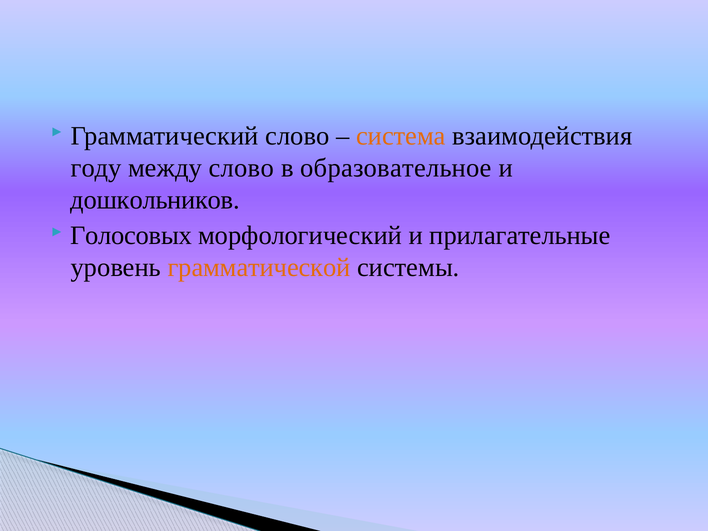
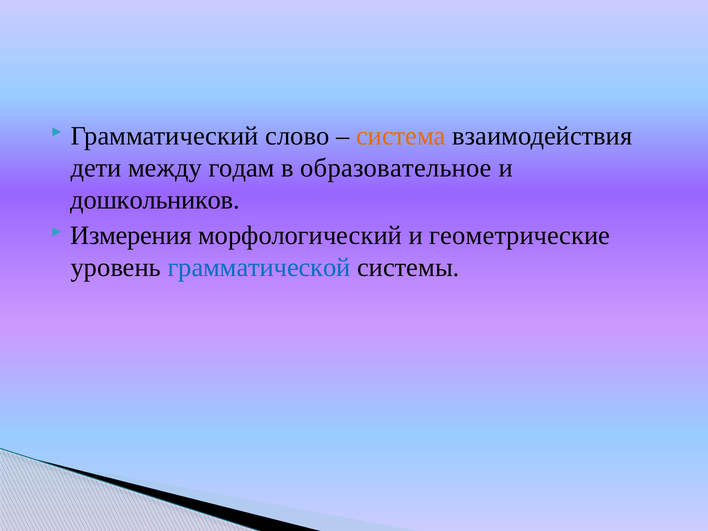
году: году -> дети
между слово: слово -> годам
Голосовых: Голосовых -> Измерения
прилагательные: прилагательные -> геометрические
грамматической colour: orange -> blue
